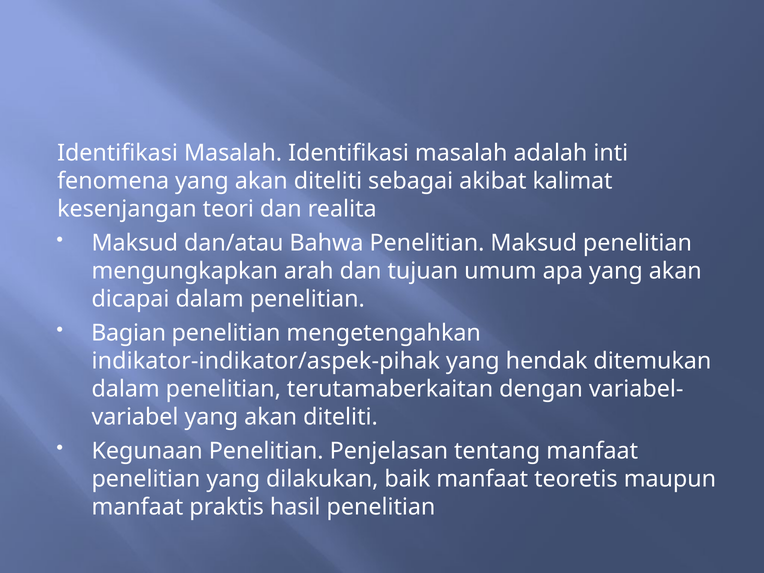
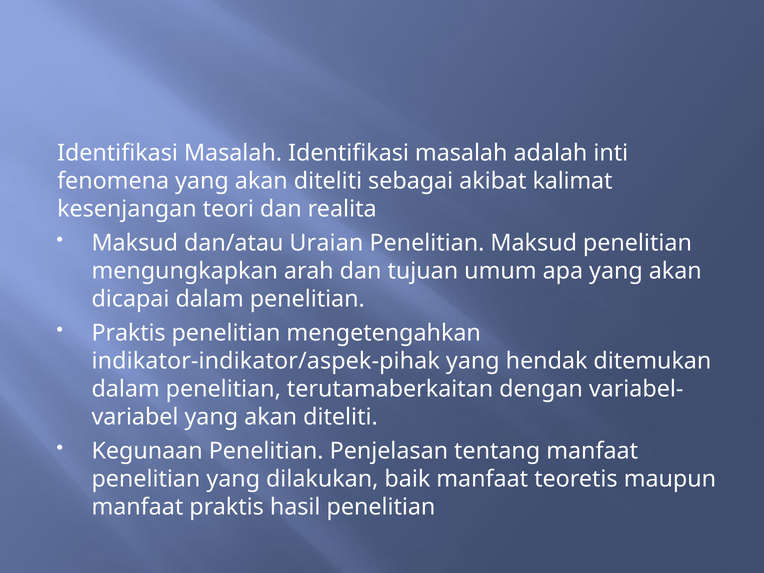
Bahwa: Bahwa -> Uraian
Bagian at (129, 333): Bagian -> Praktis
